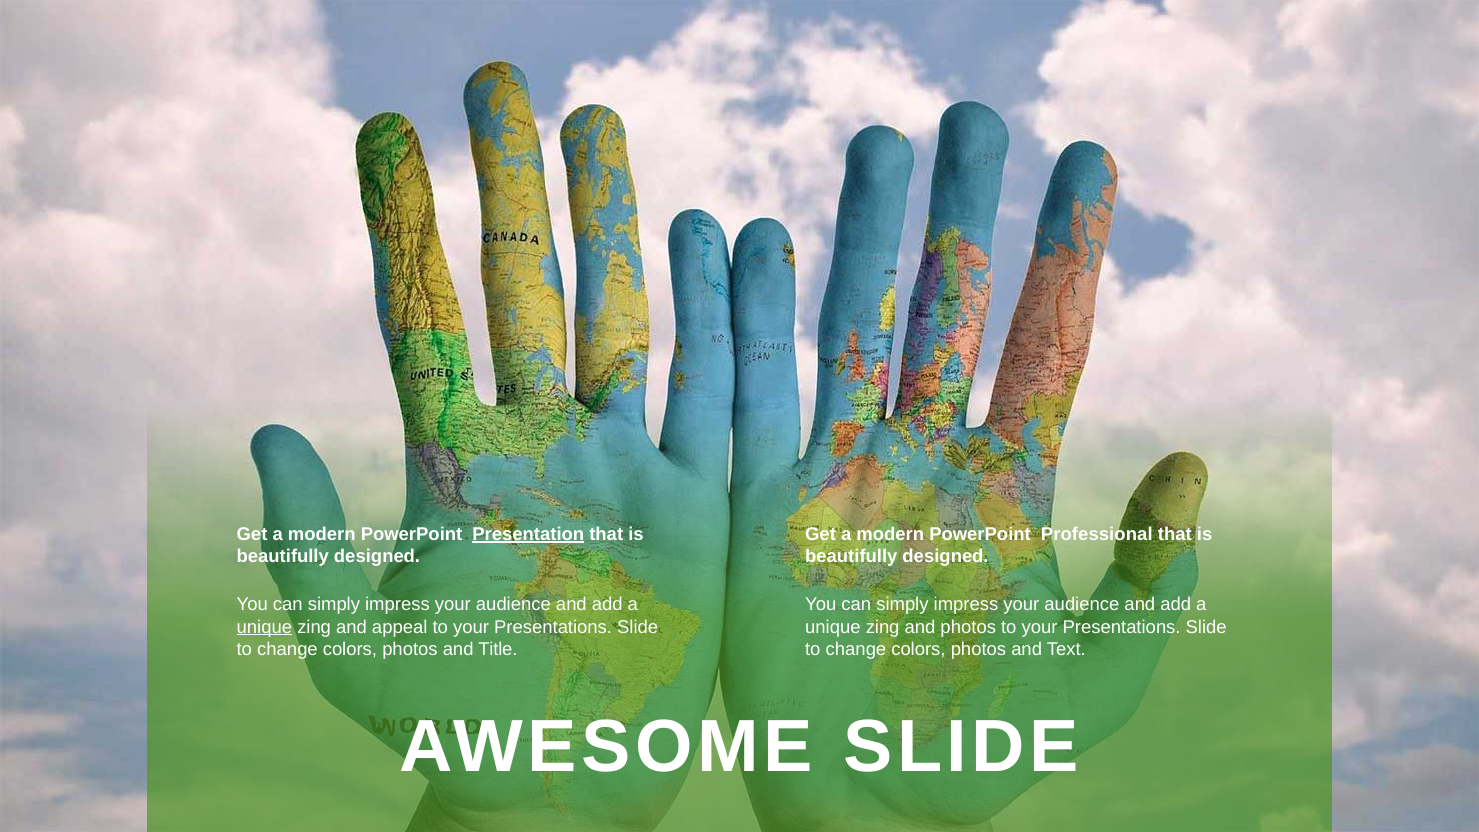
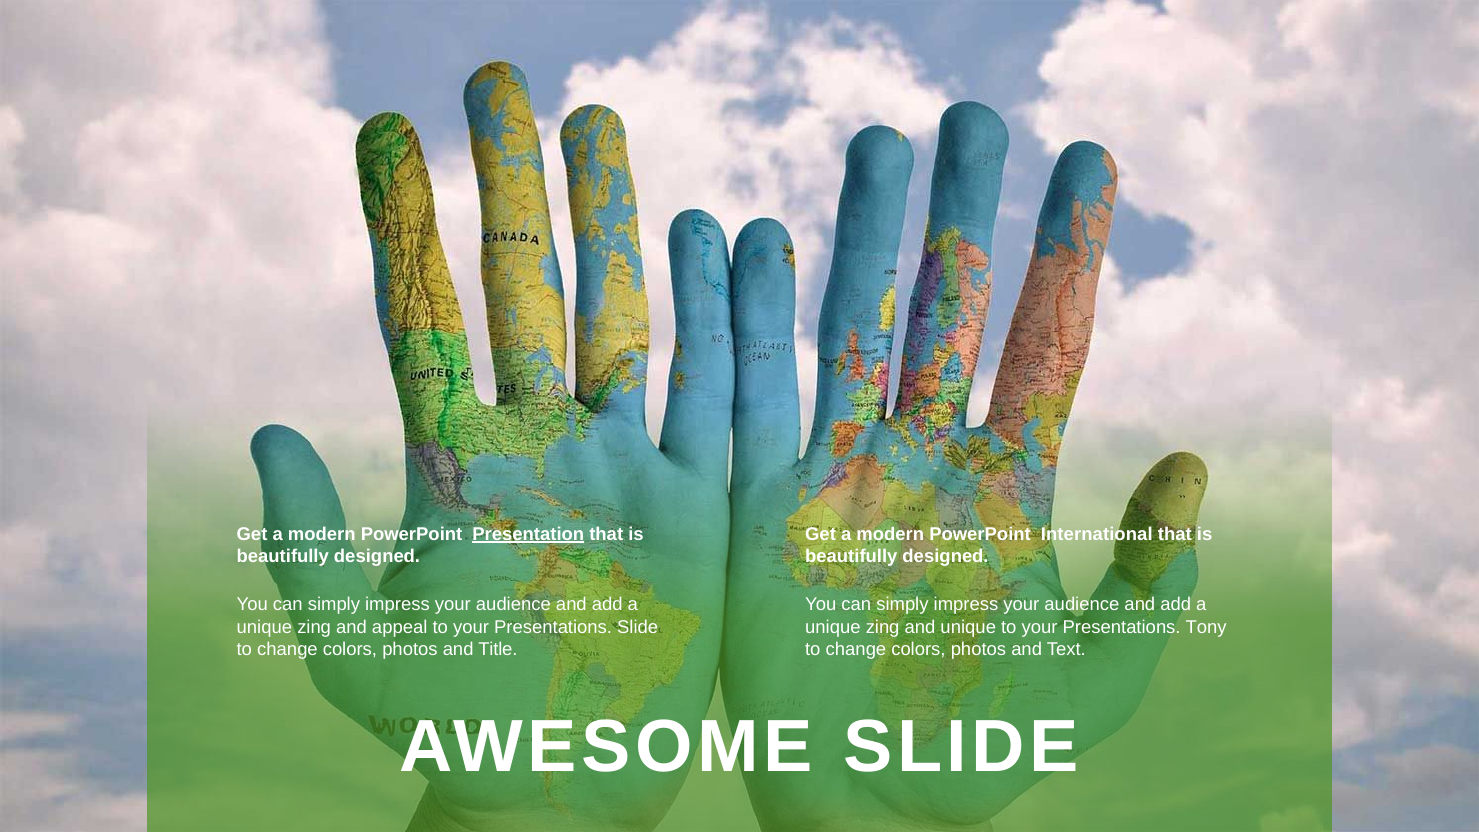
Professional: Professional -> International
unique at (264, 627) underline: present -> none
and photos: photos -> unique
Slide at (1206, 627): Slide -> Tony
